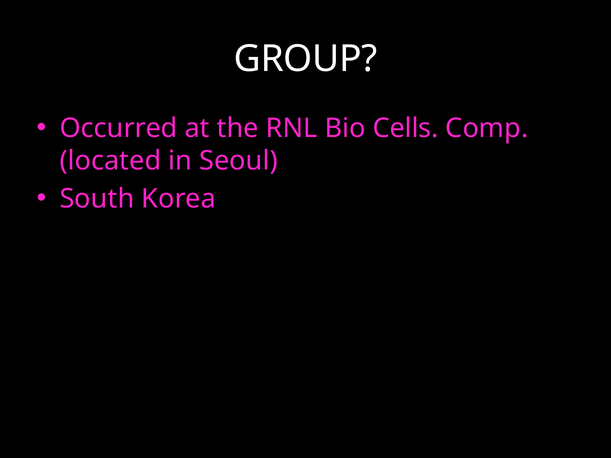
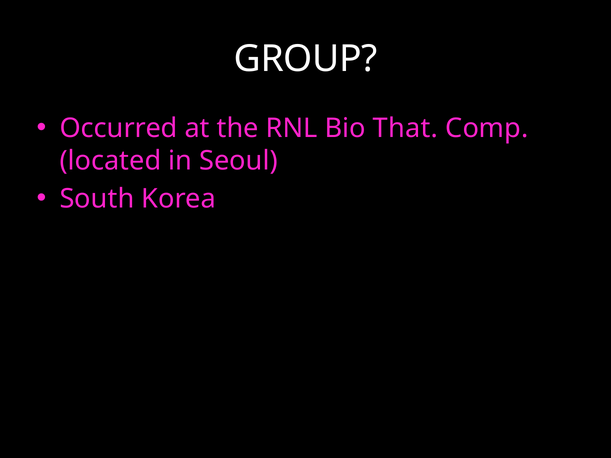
Cells: Cells -> That
